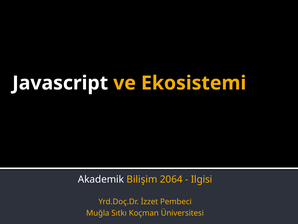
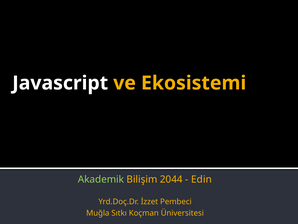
Akademik colour: white -> light green
2064: 2064 -> 2044
Ilgisi: Ilgisi -> Edin
